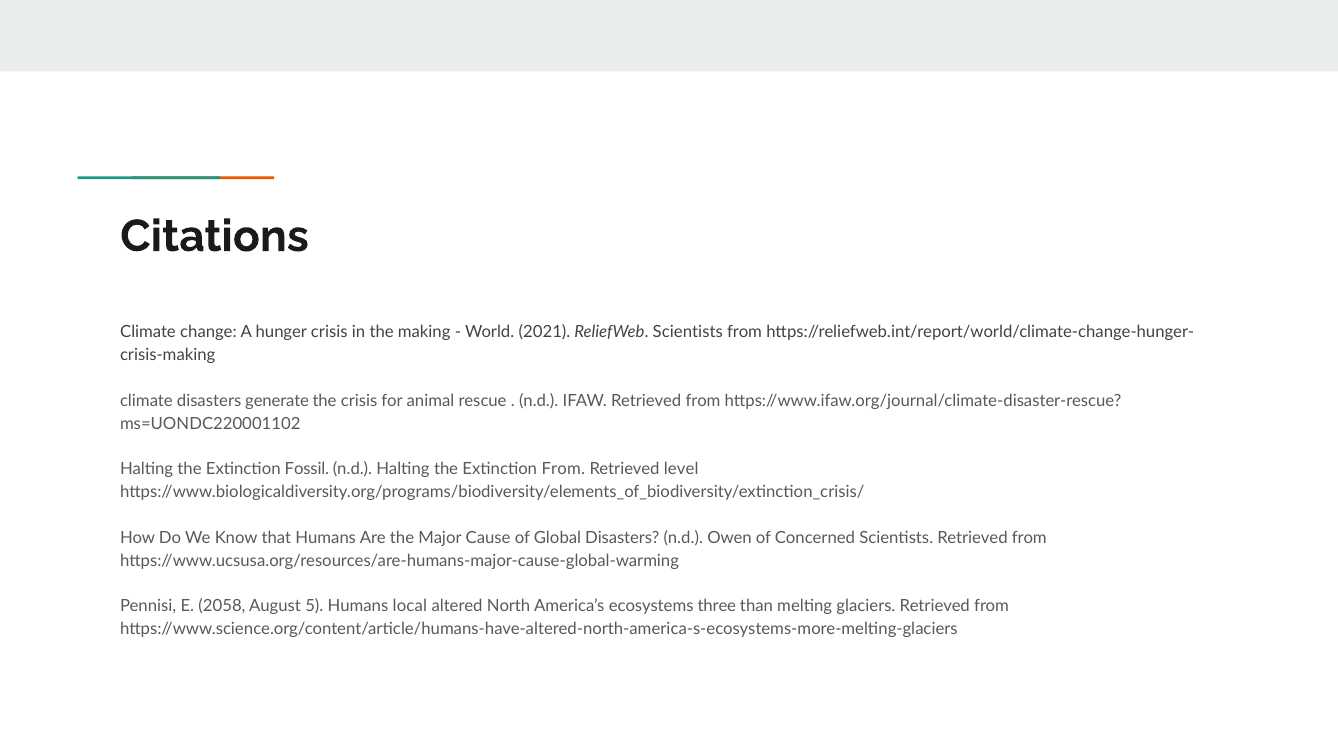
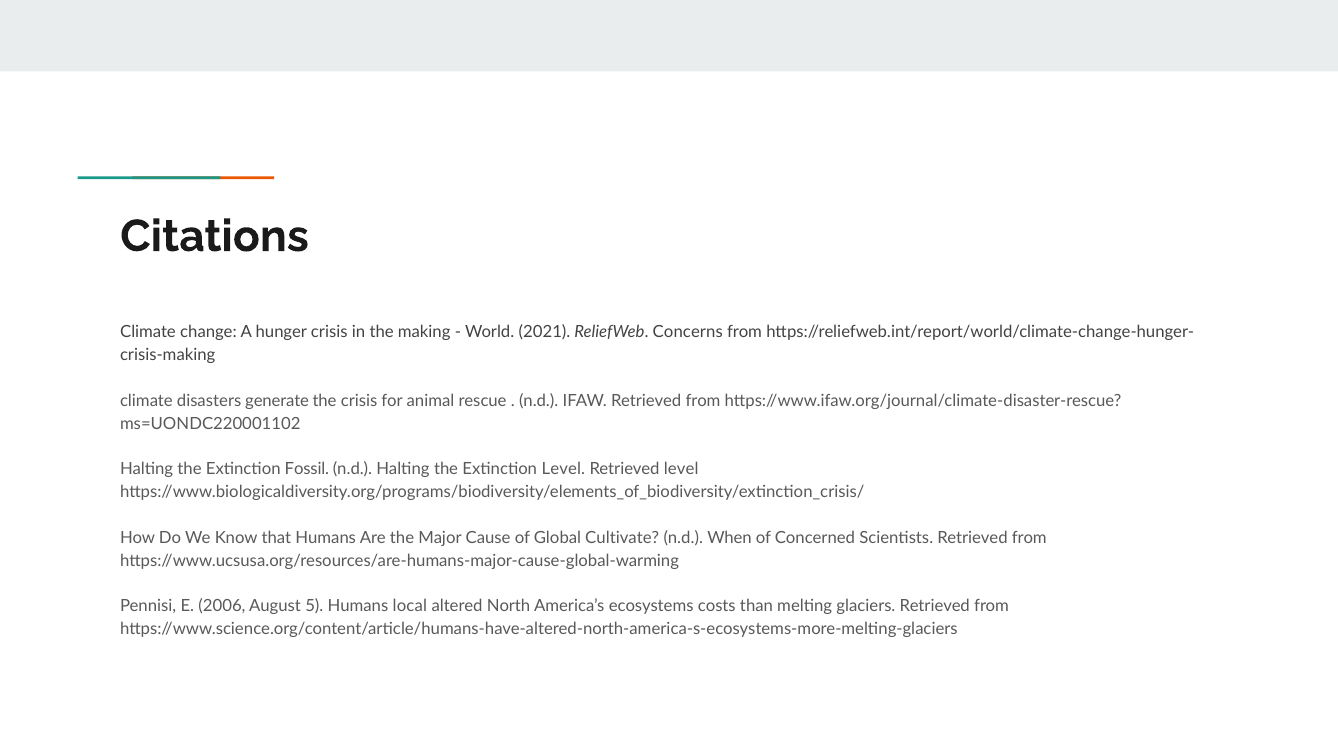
ReliefWeb Scientists: Scientists -> Concerns
Extinction From: From -> Level
Global Disasters: Disasters -> Cultivate
Owen: Owen -> When
2058: 2058 -> 2006
three: three -> costs
